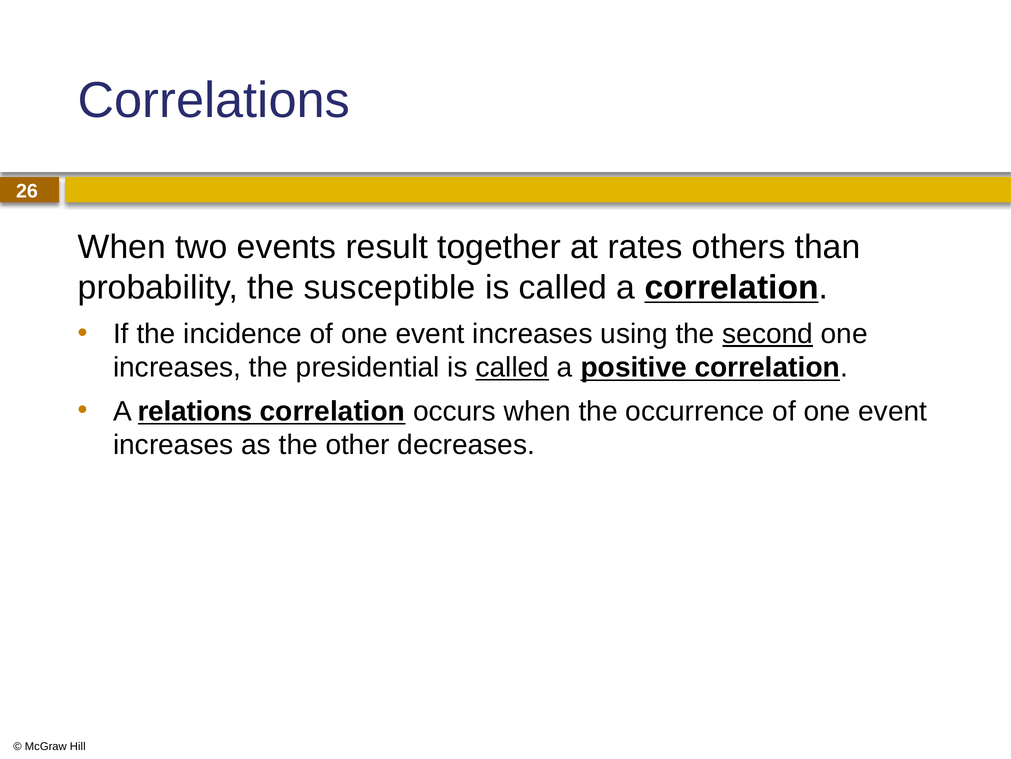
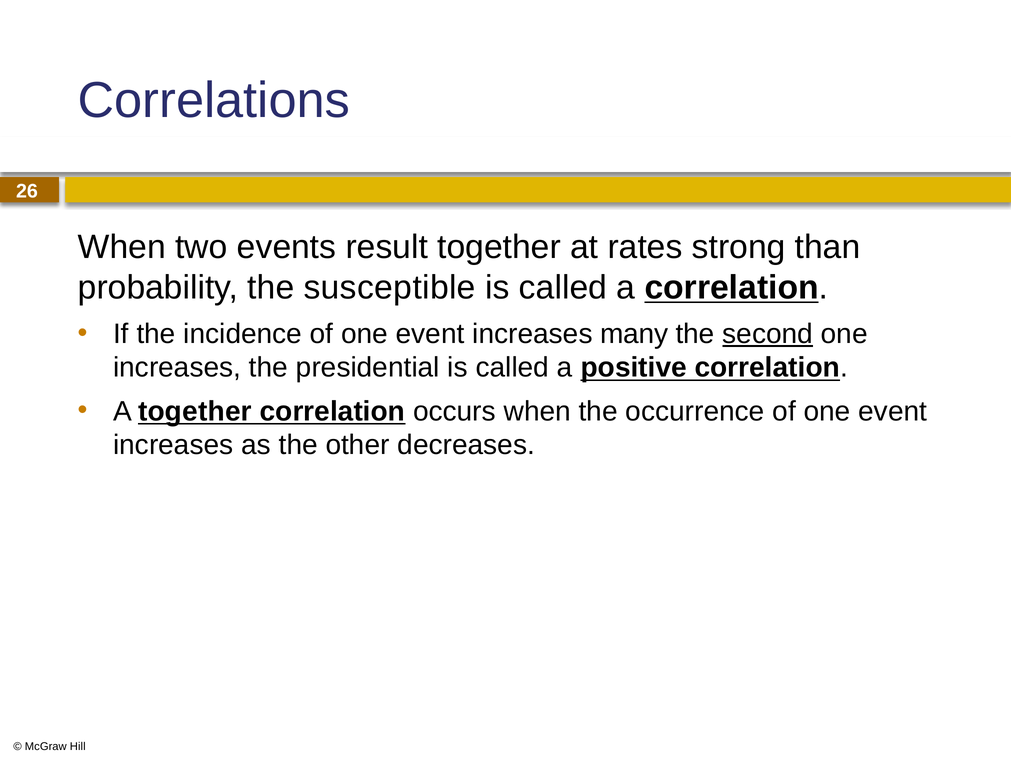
others: others -> strong
using: using -> many
called at (512, 367) underline: present -> none
A relations: relations -> together
